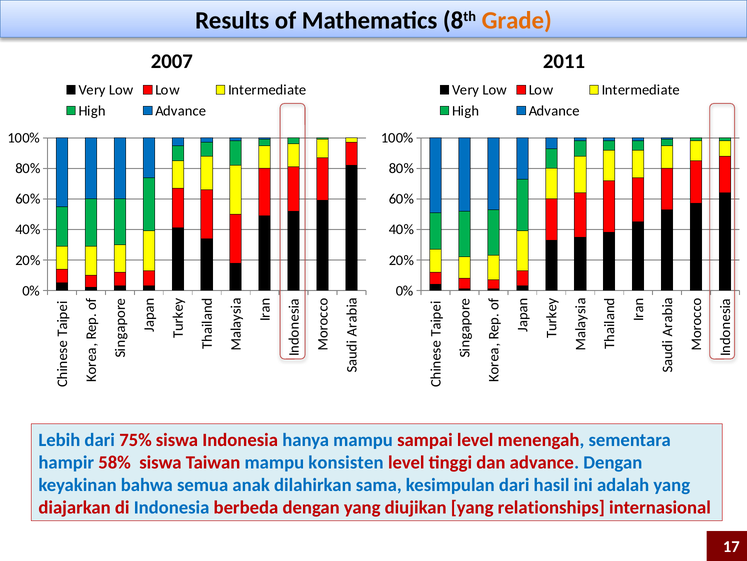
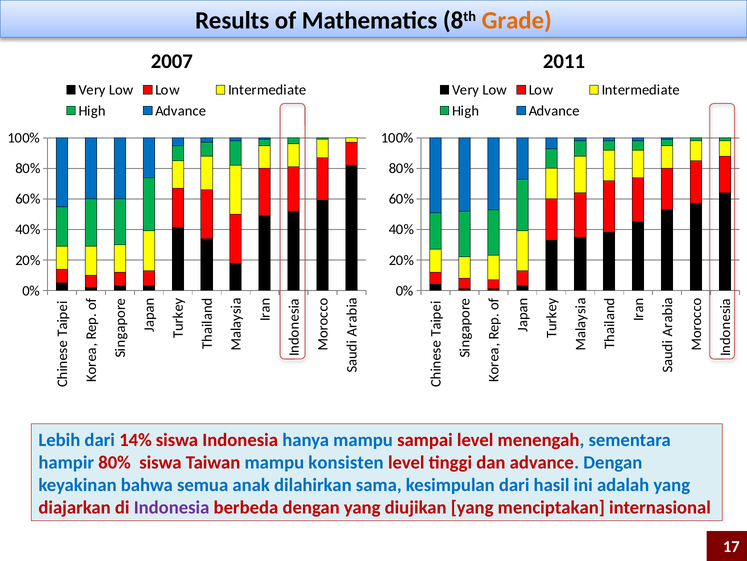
75%: 75% -> 14%
hampir 58%: 58% -> 80%
Indonesia at (172, 507) colour: blue -> purple
relationships: relationships -> menciptakan
